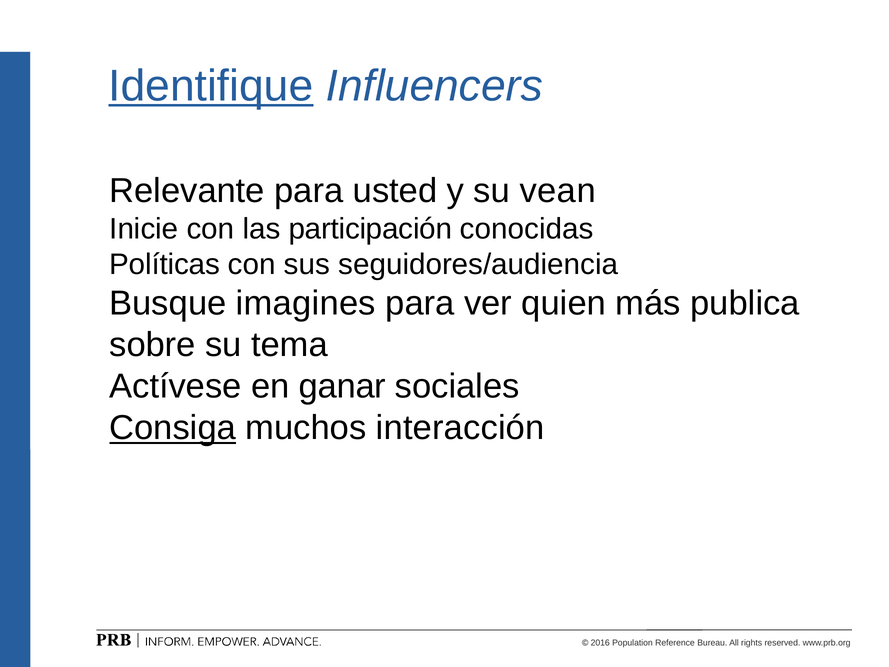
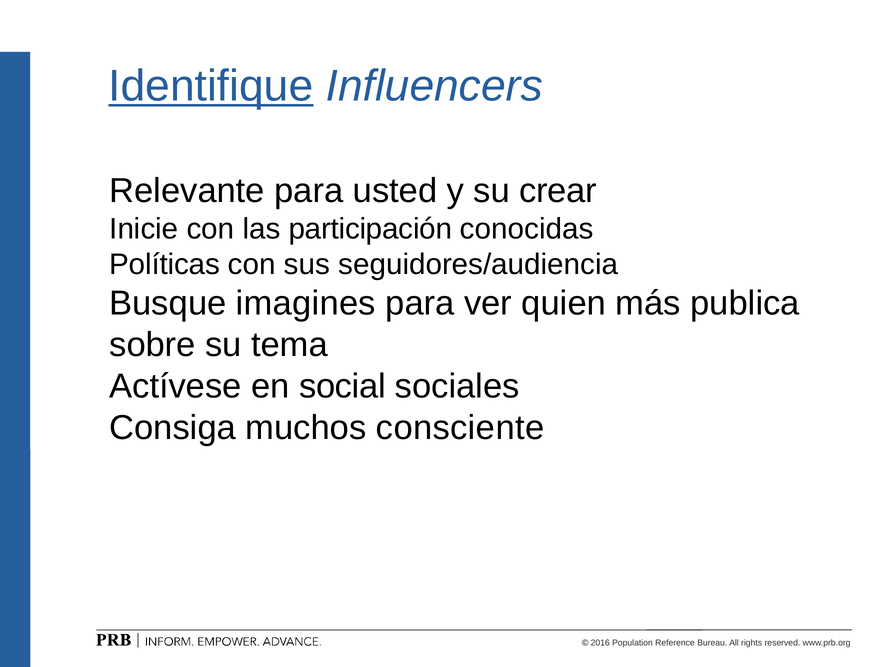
vean: vean -> crear
ganar: ganar -> social
Consiga underline: present -> none
interacción: interacción -> consciente
